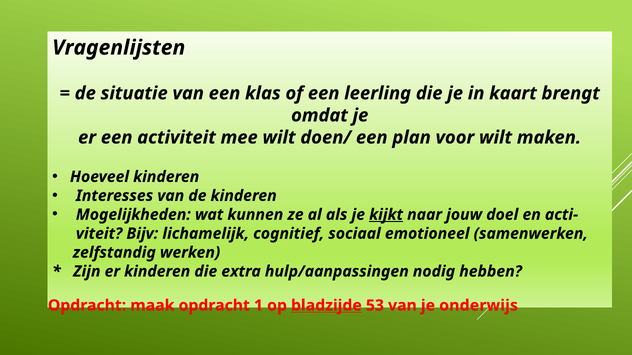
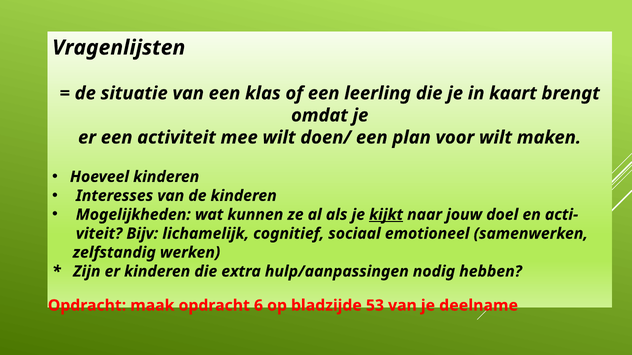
1: 1 -> 6
bladzijde underline: present -> none
onderwijs: onderwijs -> deelname
